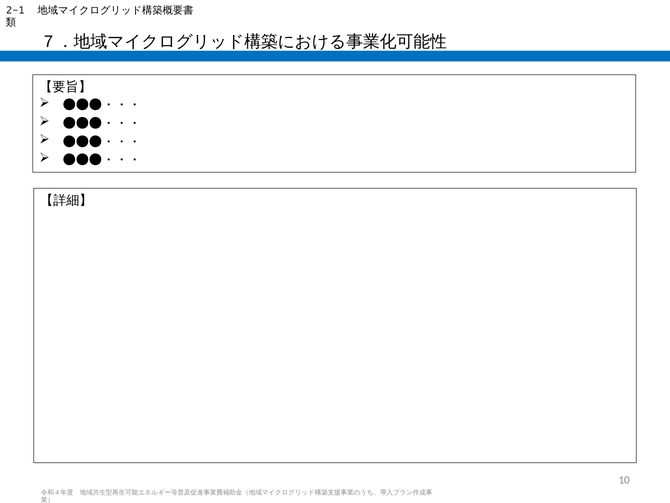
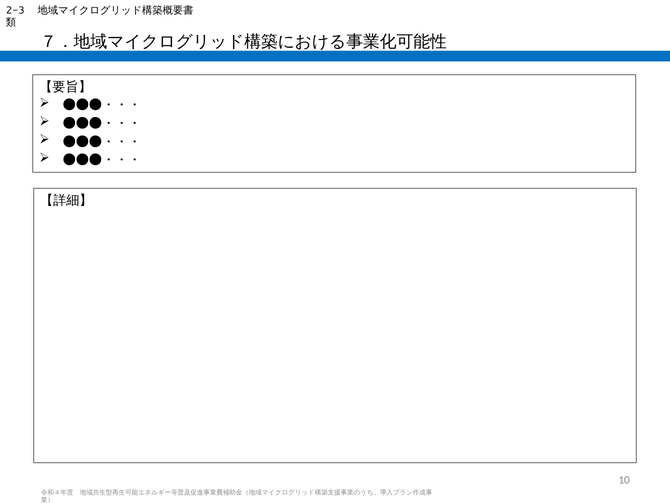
2-1: 2-1 -> 2-3
